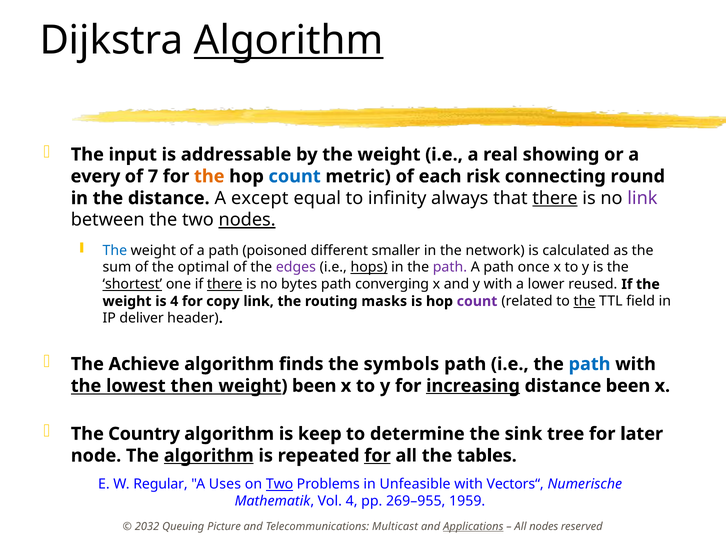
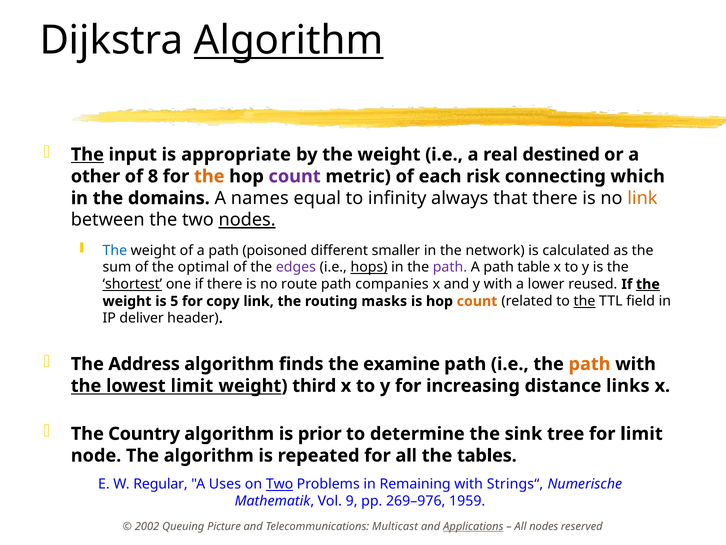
The at (87, 154) underline: none -> present
addressable: addressable -> appropriate
showing: showing -> destined
every: every -> other
7: 7 -> 8
count at (295, 176) colour: blue -> purple
round: round -> which
the distance: distance -> domains
except: except -> names
there at (555, 198) underline: present -> none
link at (642, 198) colour: purple -> orange
once: once -> table
there at (225, 284) underline: present -> none
bytes: bytes -> route
converging: converging -> companies
the at (648, 284) underline: none -> present
is 4: 4 -> 5
count at (477, 301) colour: purple -> orange
Achieve: Achieve -> Address
symbols: symbols -> examine
path at (590, 364) colour: blue -> orange
lowest then: then -> limit
weight been: been -> third
increasing underline: present -> none
distance been: been -> links
keep: keep -> prior
for later: later -> limit
algorithm at (209, 455) underline: present -> none
for at (377, 455) underline: present -> none
Unfeasible: Unfeasible -> Remaining
Vectors“: Vectors“ -> Strings“
Vol 4: 4 -> 9
269–955: 269–955 -> 269–976
2032: 2032 -> 2002
